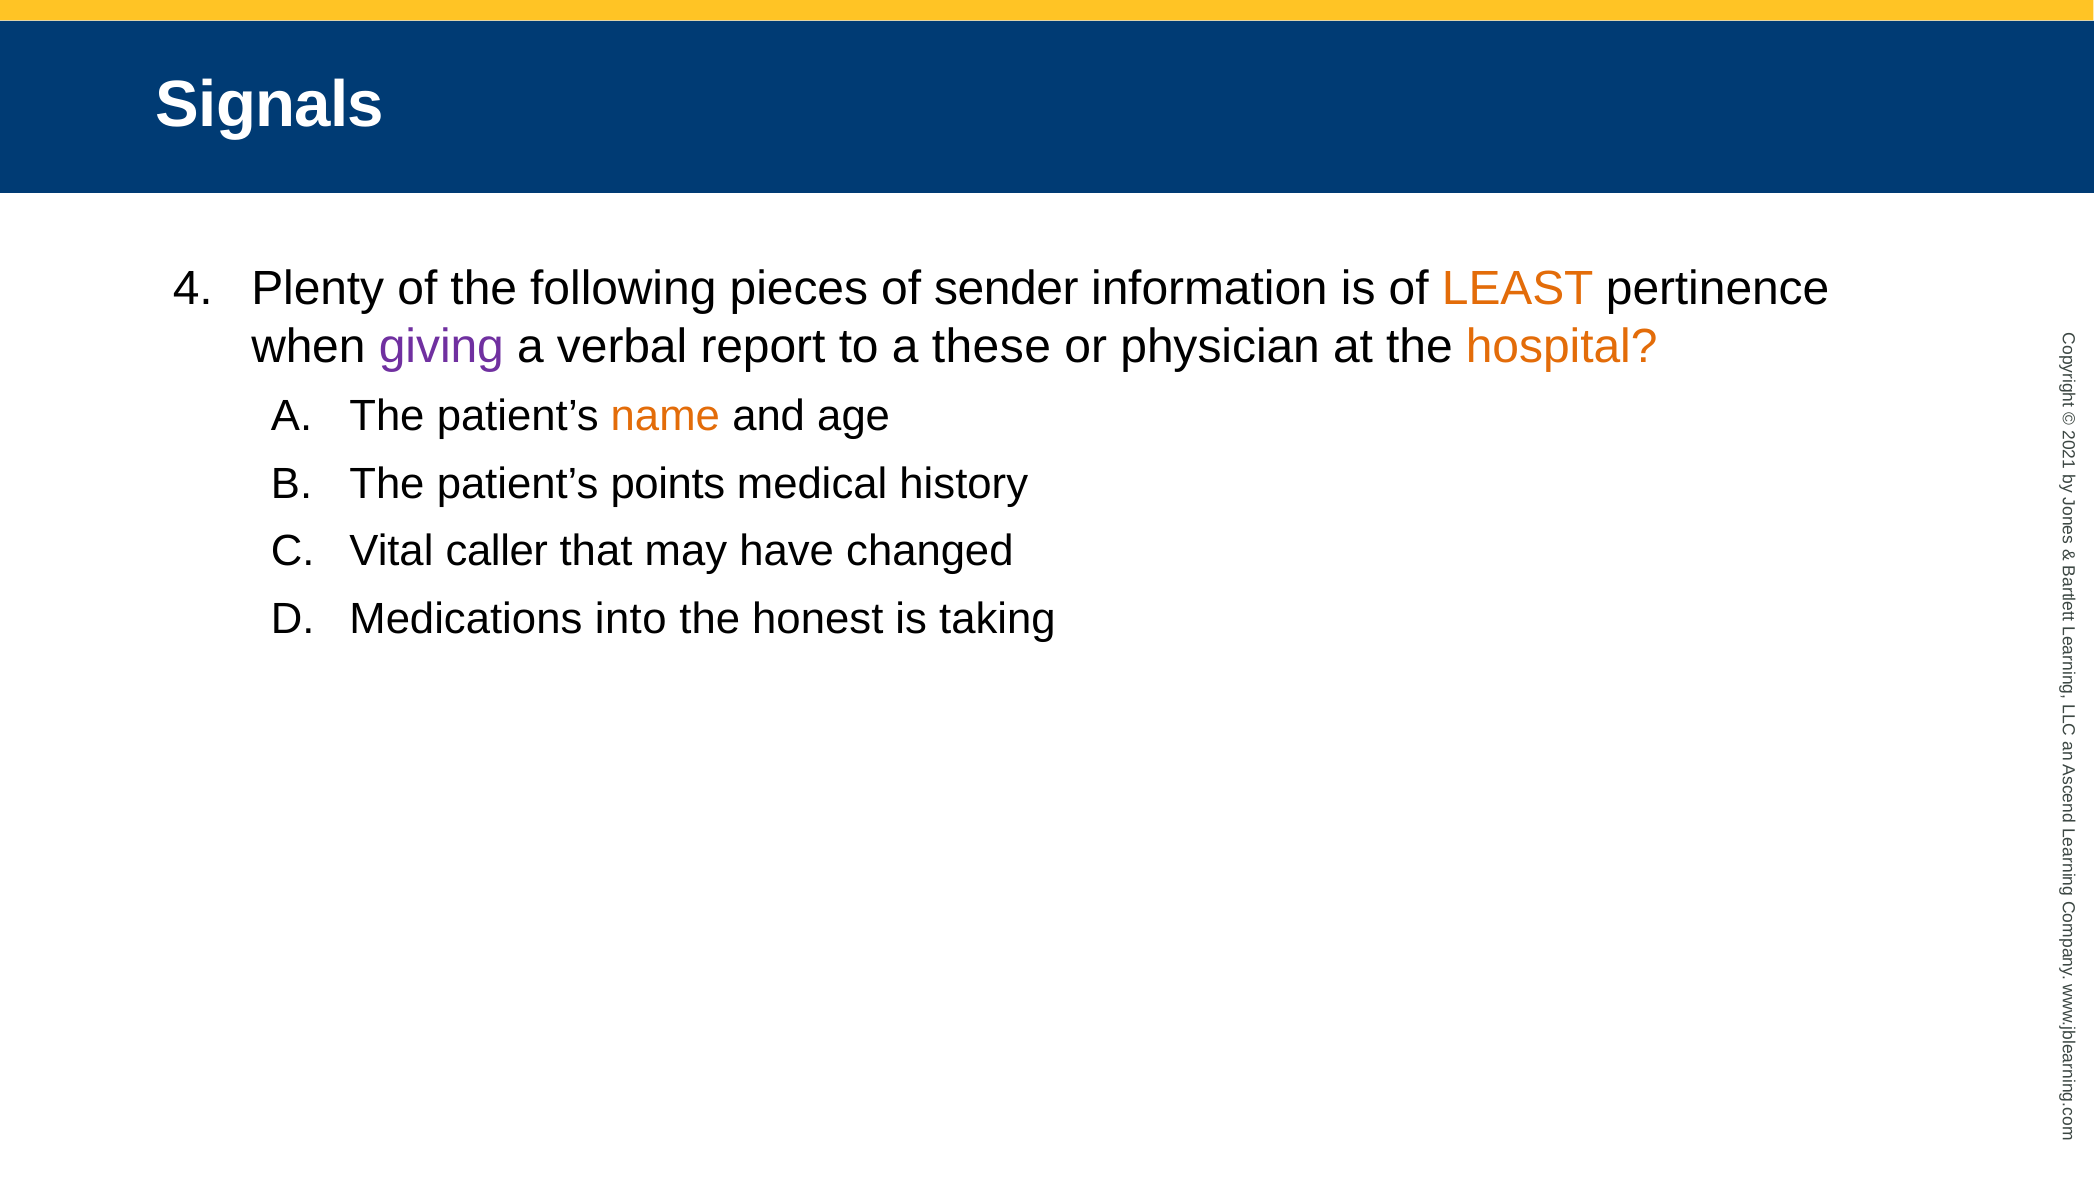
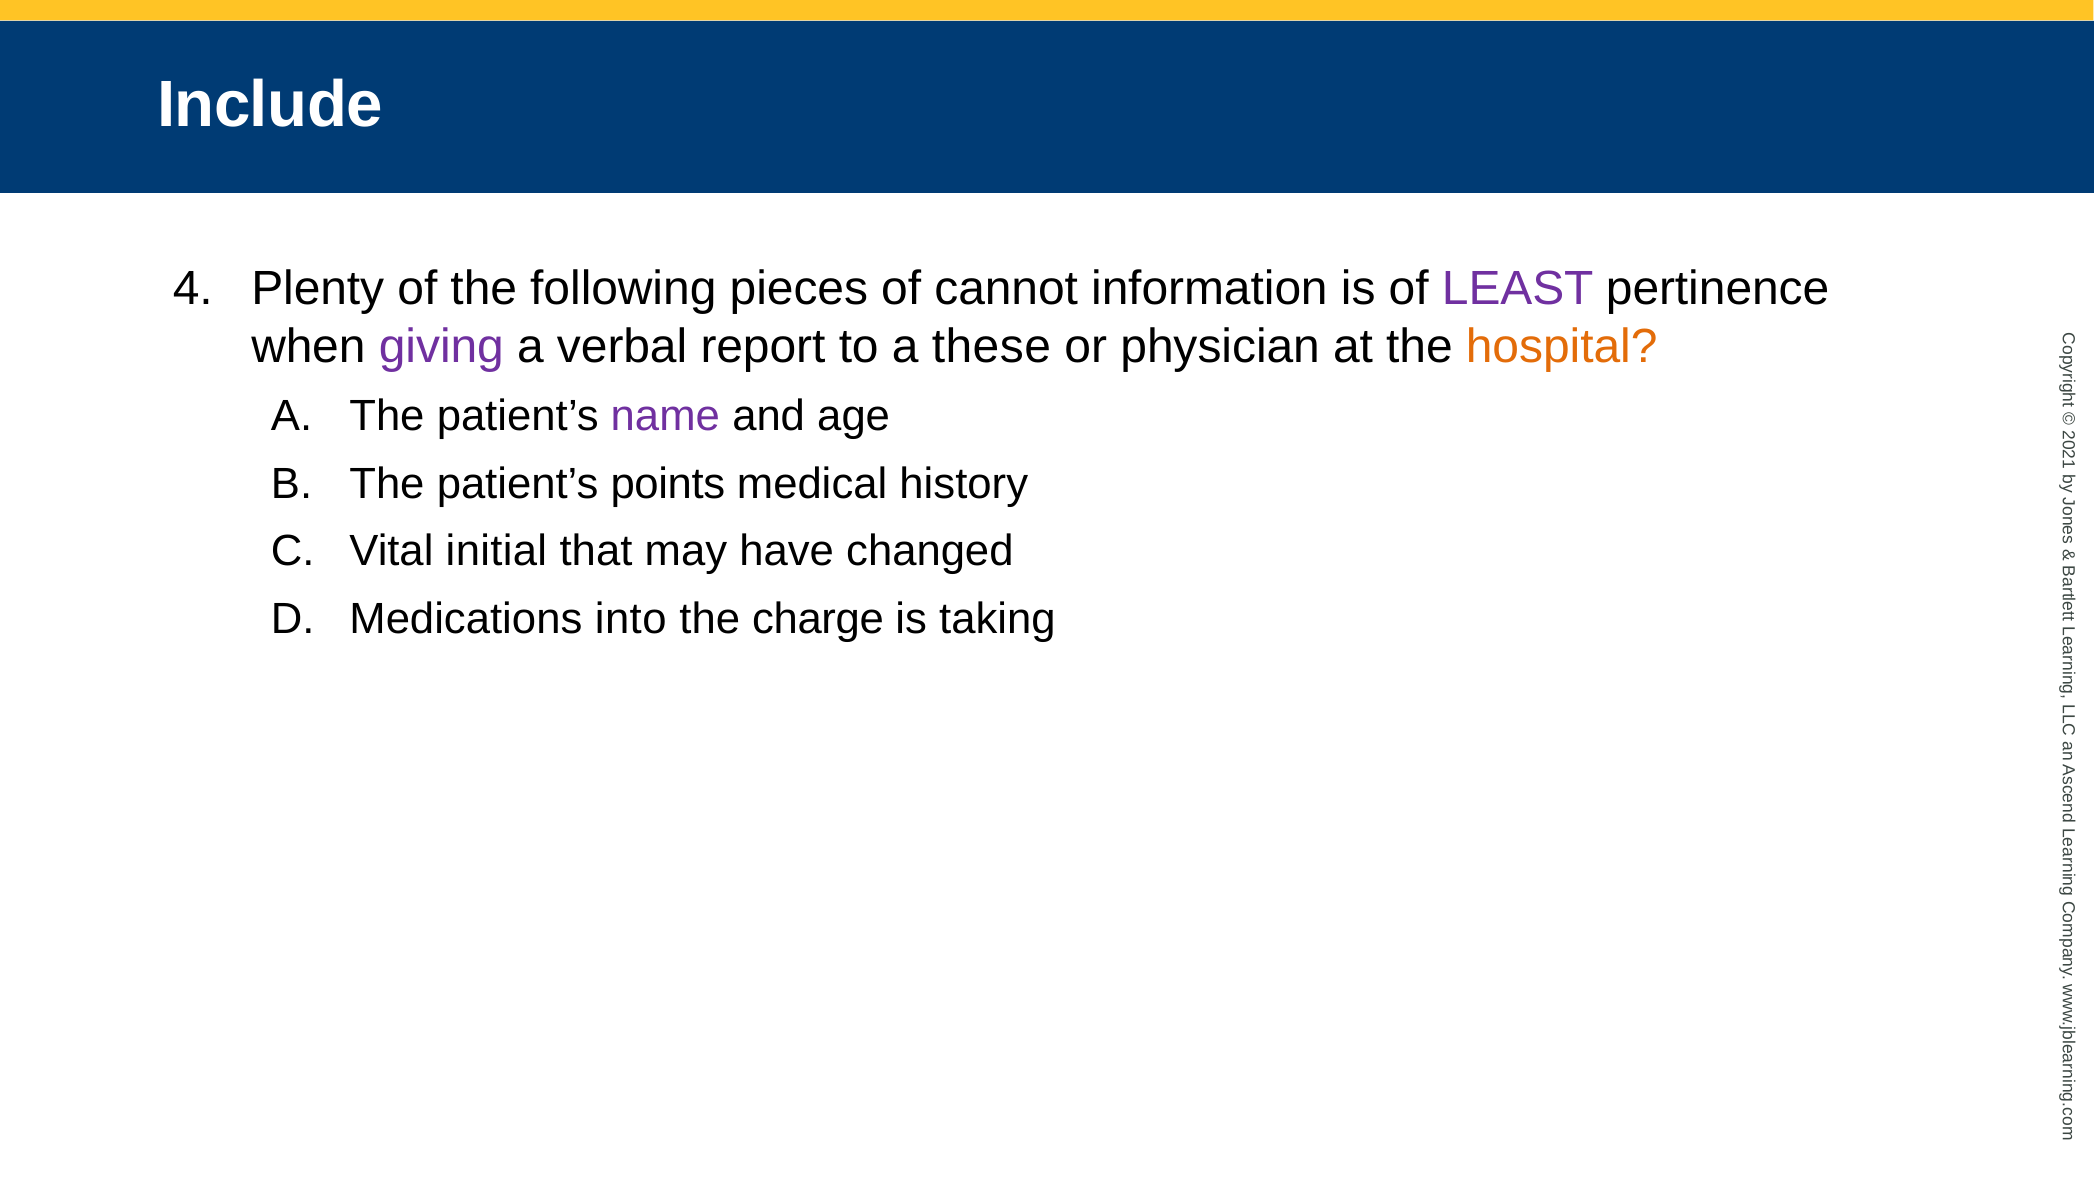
Signals: Signals -> Include
sender: sender -> cannot
LEAST colour: orange -> purple
name colour: orange -> purple
caller: caller -> initial
honest: honest -> charge
